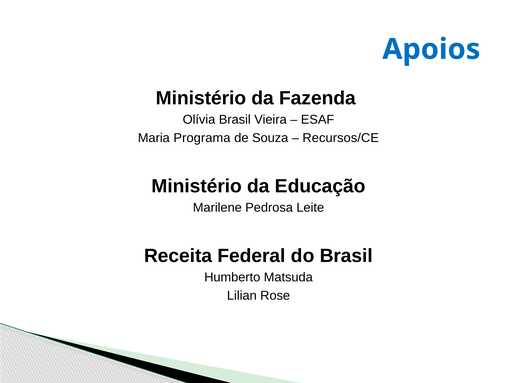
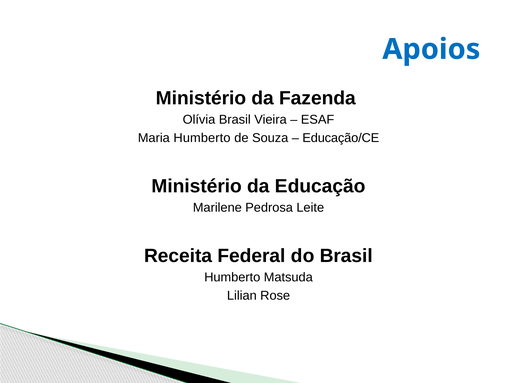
Maria Programa: Programa -> Humberto
Recursos/CE: Recursos/CE -> Educação/CE
